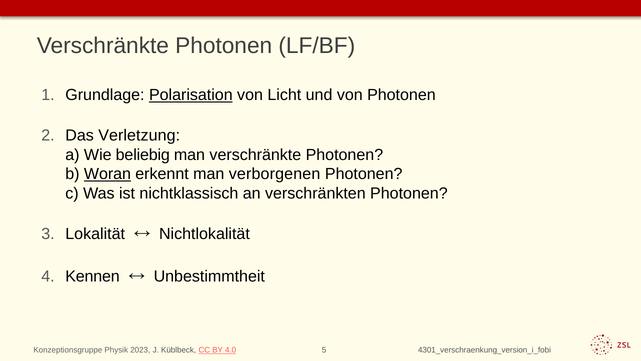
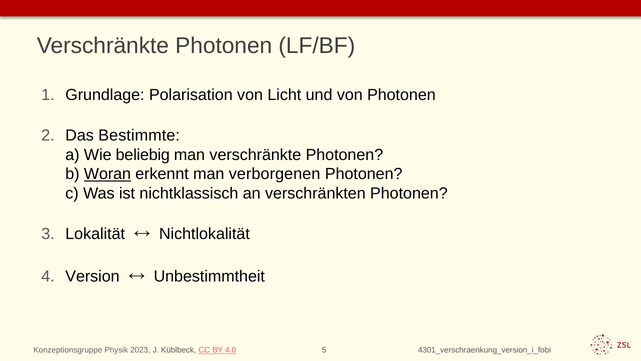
Polarisation underline: present -> none
Verletzung: Verletzung -> Bestimmte
Kennen: Kennen -> Version
